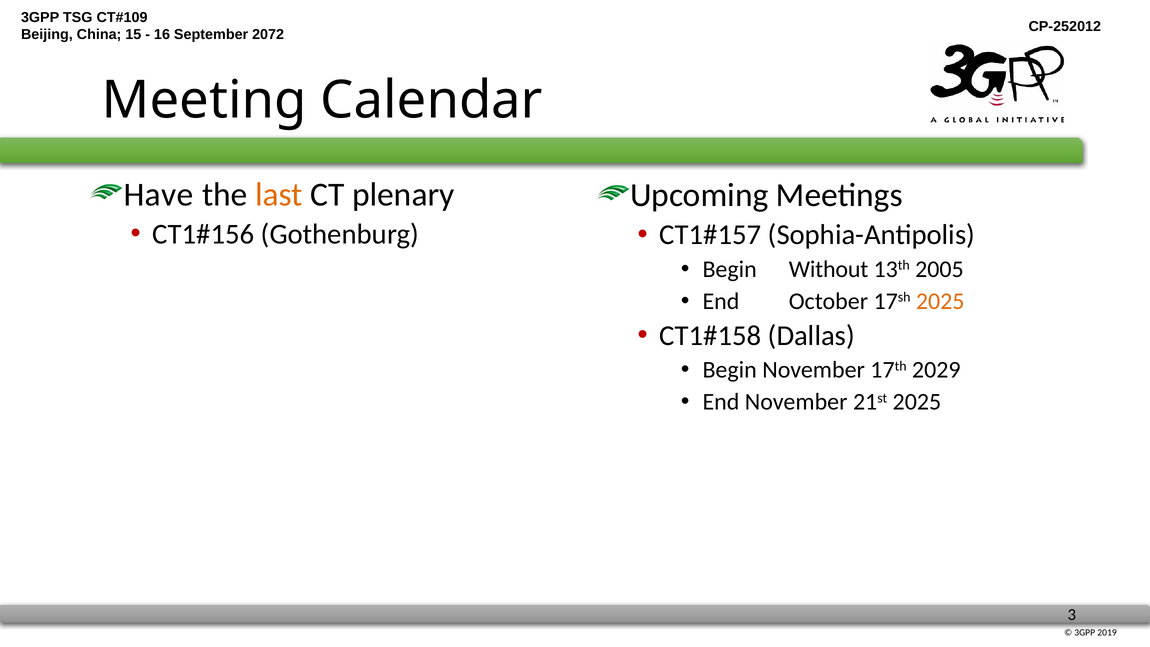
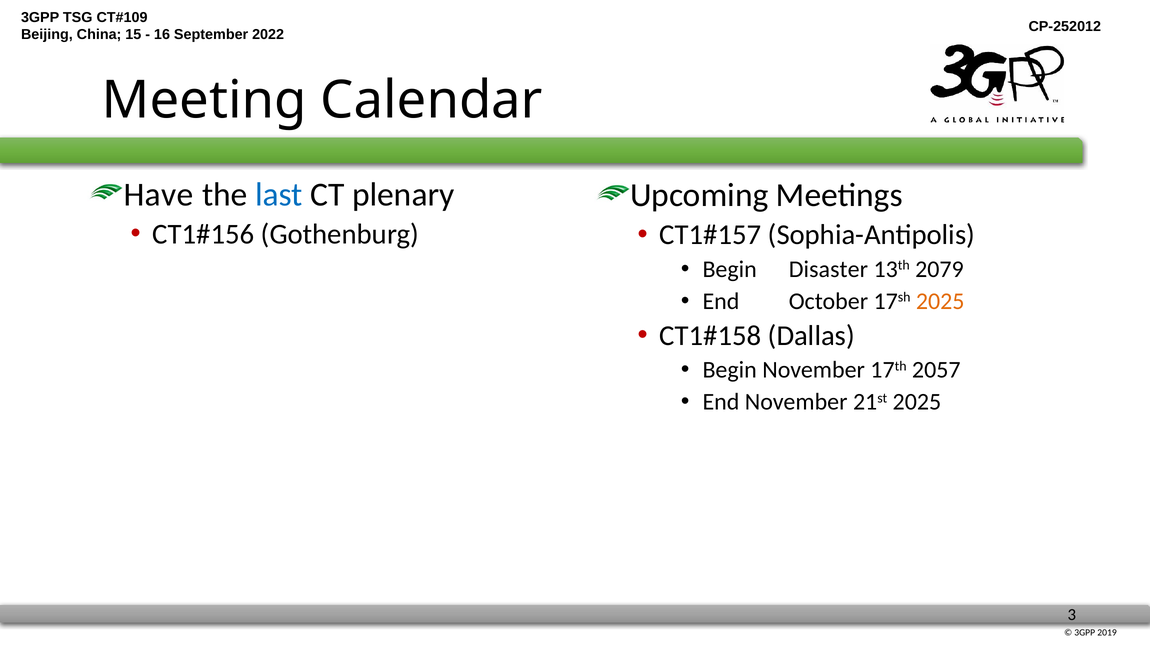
2072: 2072 -> 2022
last colour: orange -> blue
Without: Without -> Disaster
2005: 2005 -> 2079
2029: 2029 -> 2057
